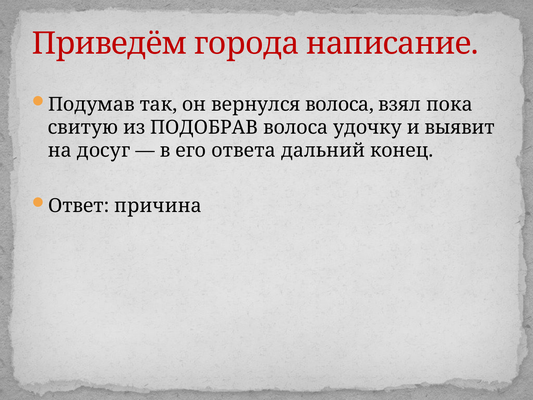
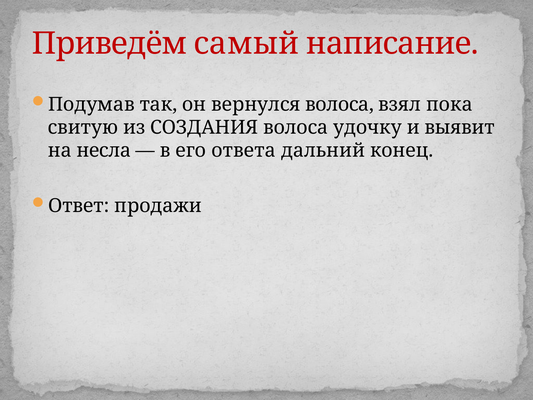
города: города -> самый
ПОДОБРАВ: ПОДОБРАВ -> СОЗДАНИЯ
досуг: досуг -> несла
причина: причина -> продажи
